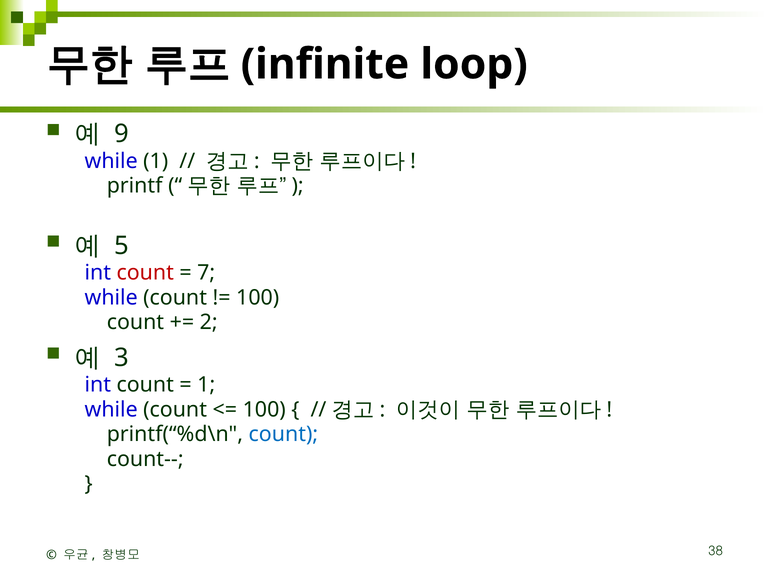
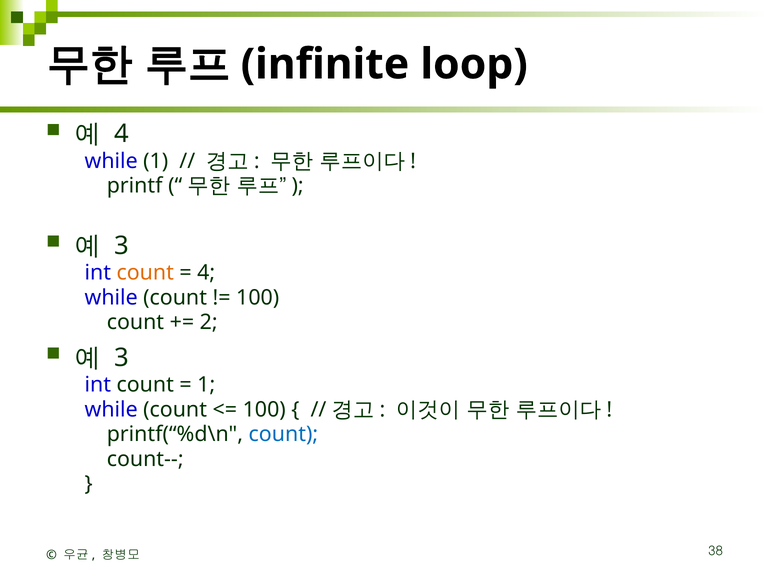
9 at (122, 134): 9 -> 4
5 at (122, 246): 5 -> 3
count at (145, 273) colour: red -> orange
7 at (206, 273): 7 -> 4
